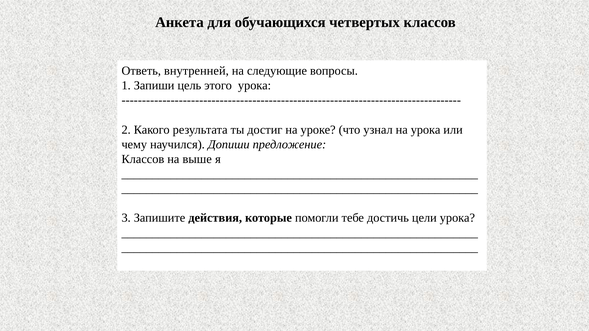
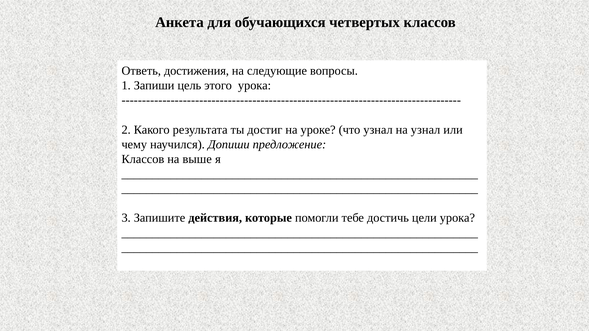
внутренней: внутренней -> достижения
на урока: урока -> узнал
